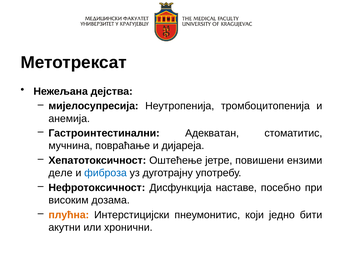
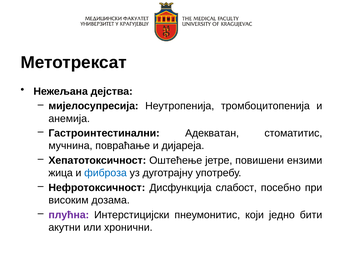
деле: деле -> жица
наставе: наставе -> слабост
плућна colour: orange -> purple
